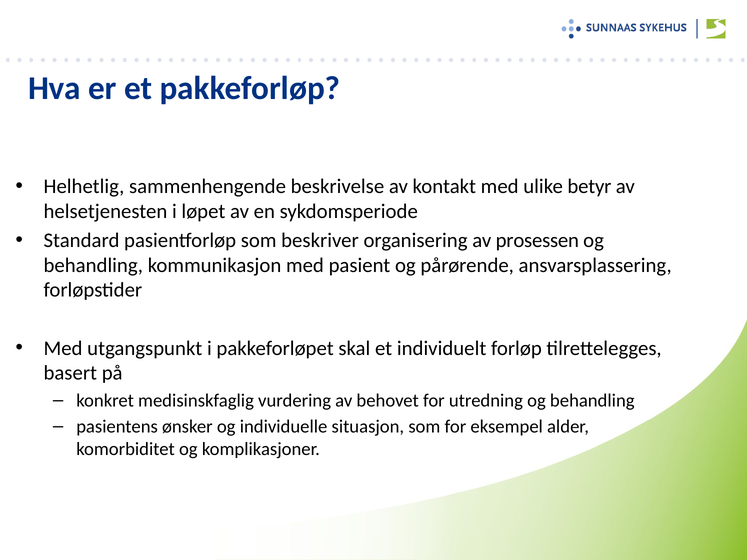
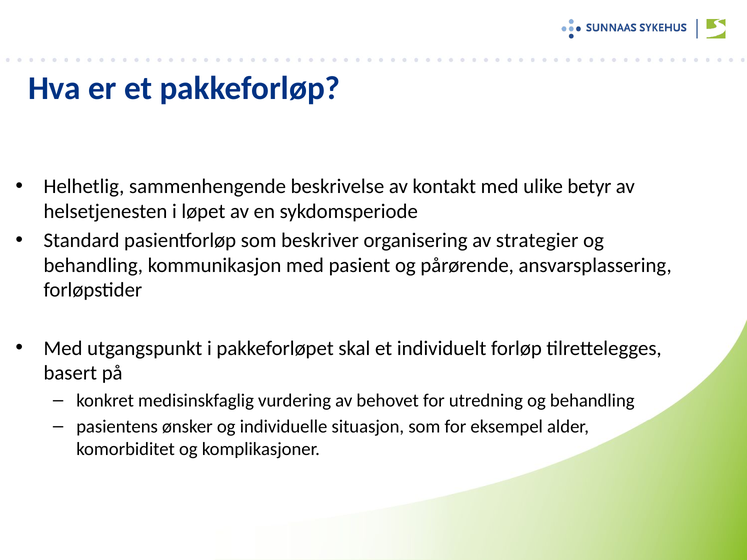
prosessen: prosessen -> strategier
